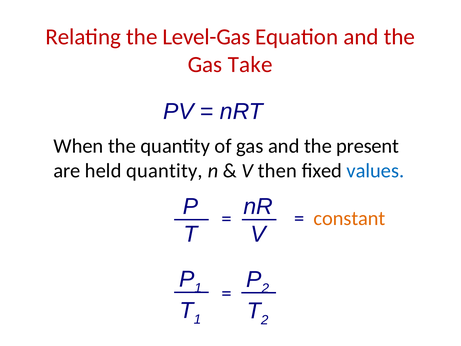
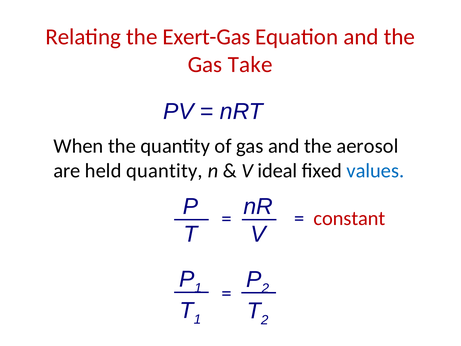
Level-Gas: Level-Gas -> Exert-Gas
present: present -> aerosol
then: then -> ideal
constant colour: orange -> red
